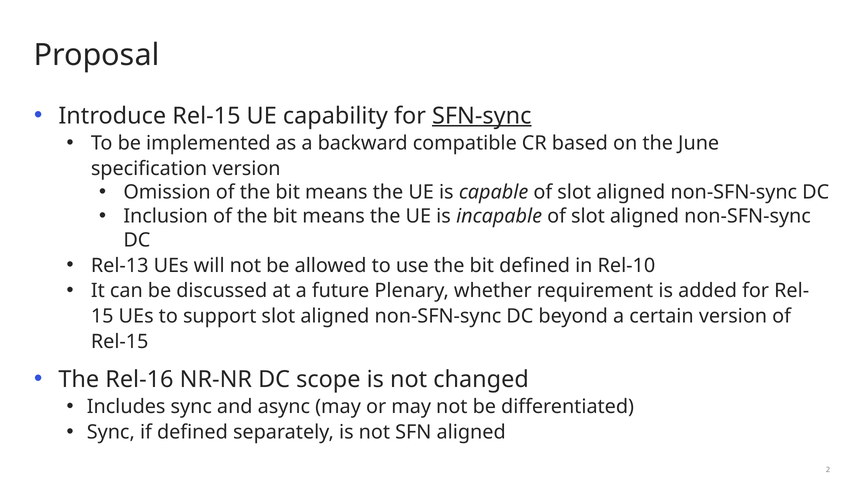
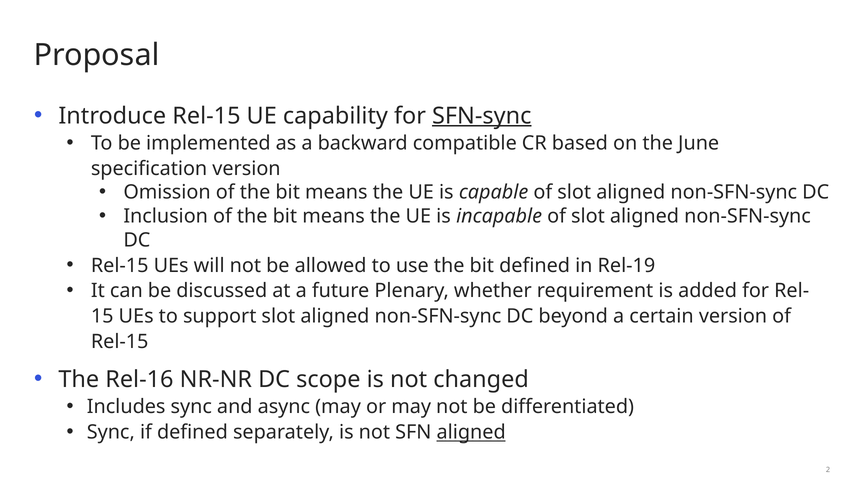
Rel-13 at (120, 266): Rel-13 -> Rel-15
Rel-10: Rel-10 -> Rel-19
aligned at (471, 432) underline: none -> present
